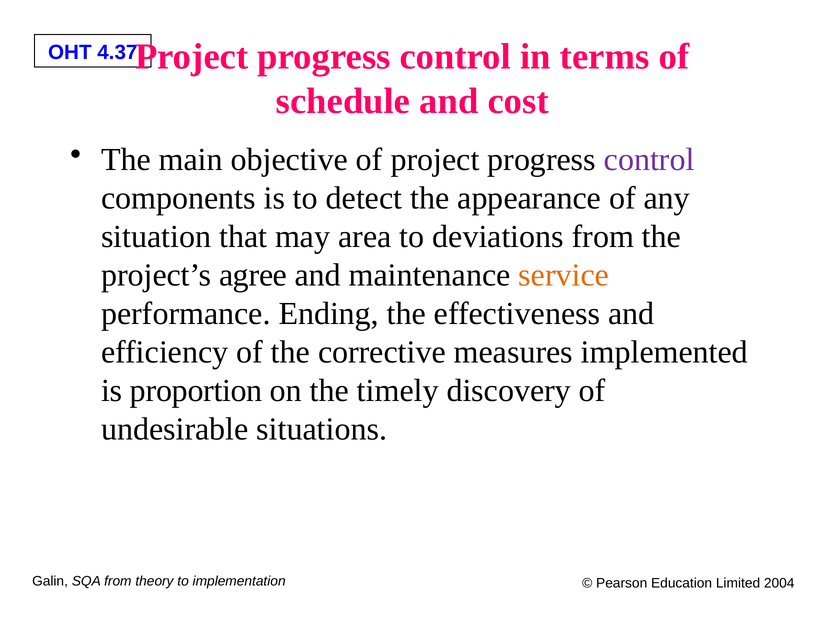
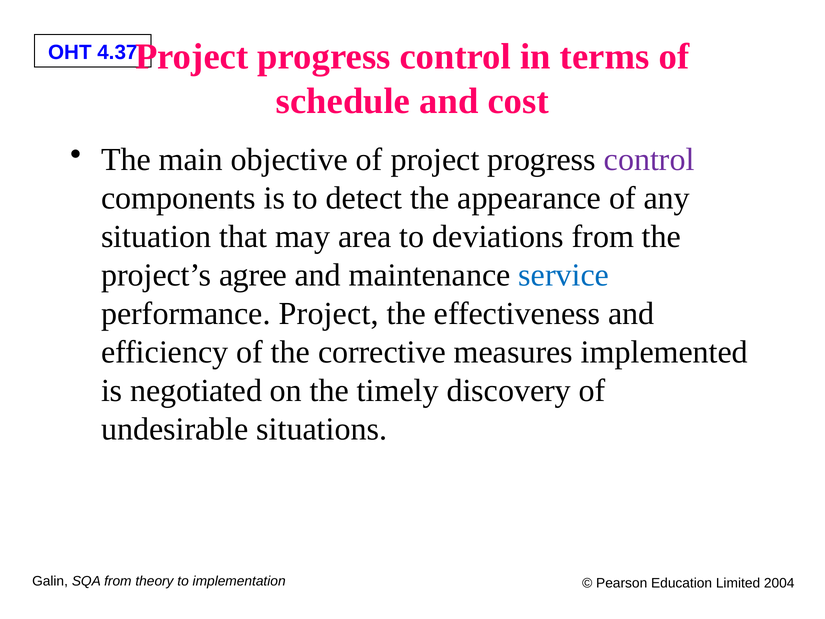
service colour: orange -> blue
performance Ending: Ending -> Project
proportion: proportion -> negotiated
